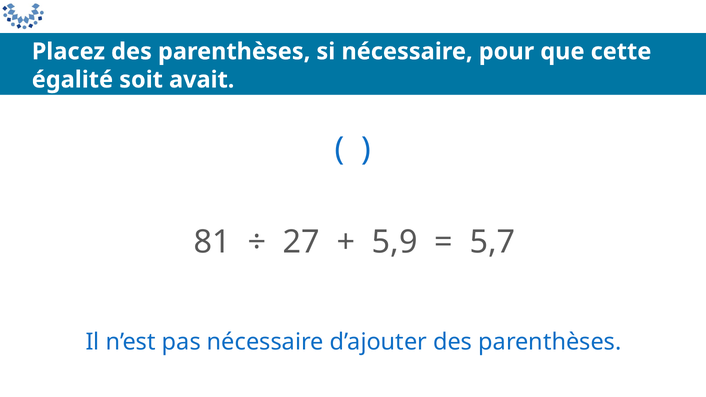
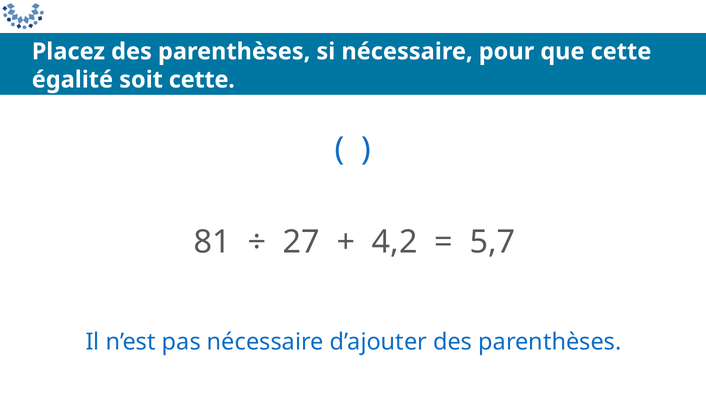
soit avait: avait -> cette
5,9: 5,9 -> 4,2
